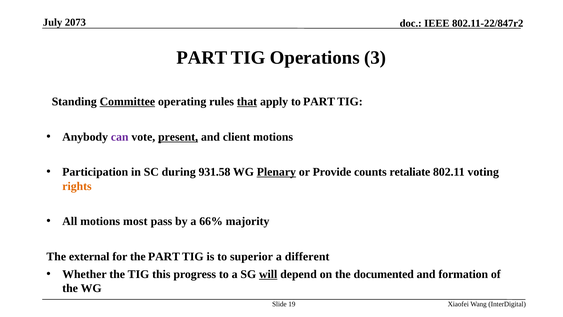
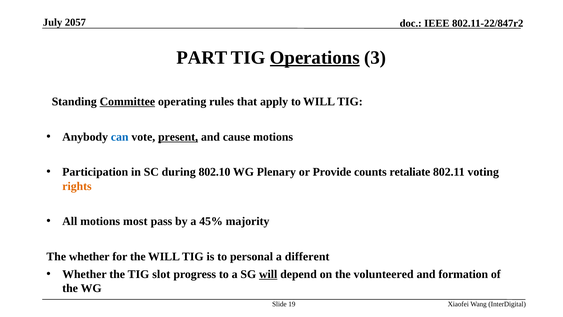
2073: 2073 -> 2057
Operations underline: none -> present
that underline: present -> none
to PART: PART -> WILL
can colour: purple -> blue
client: client -> cause
931.58: 931.58 -> 802.10
Plenary underline: present -> none
66%: 66% -> 45%
The external: external -> whether
the PART: PART -> WILL
superior: superior -> personal
this: this -> slot
documented: documented -> volunteered
